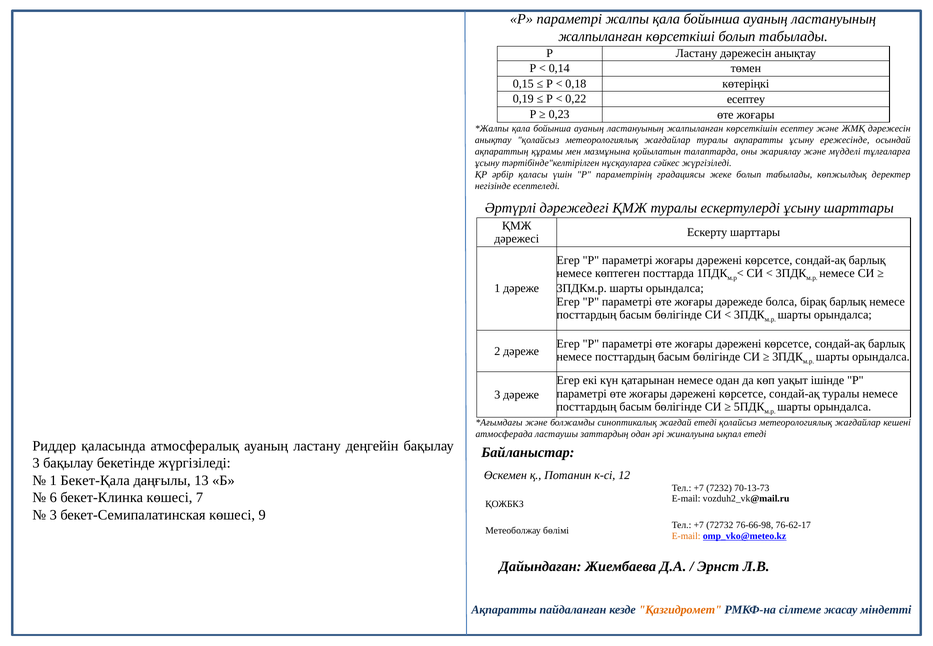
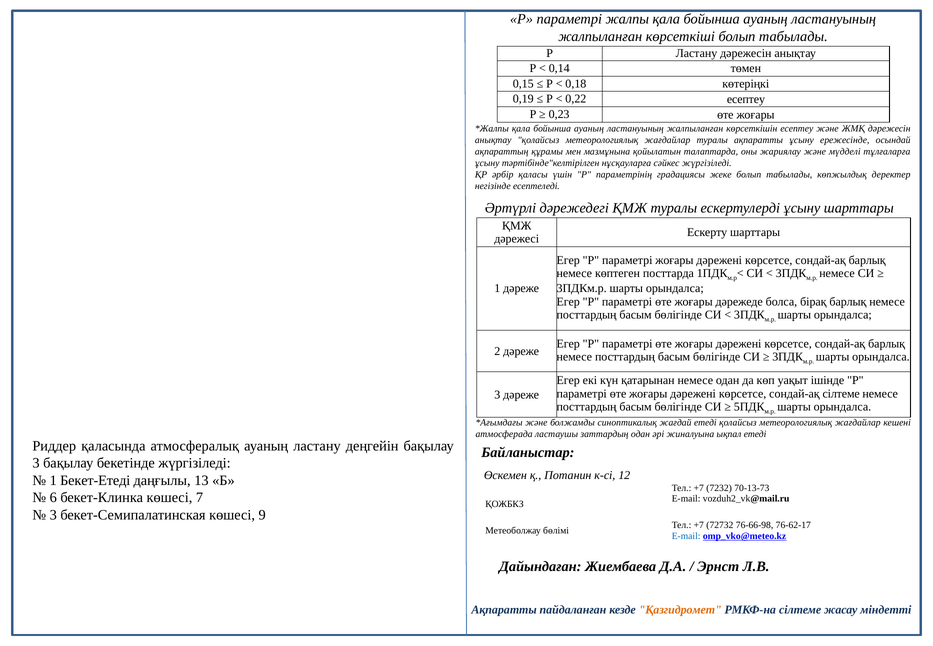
сондай-ақ туралы: туралы -> сілтеме
Бекет-Қала: Бекет-Қала -> Бекет-Етеді
E-mail at (686, 536) colour: orange -> blue
